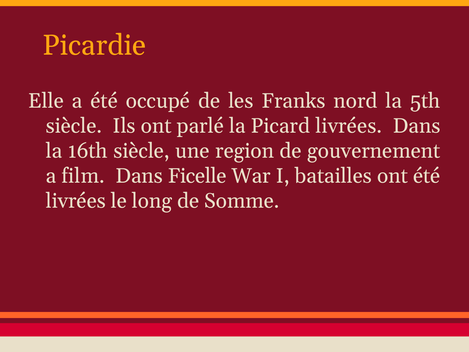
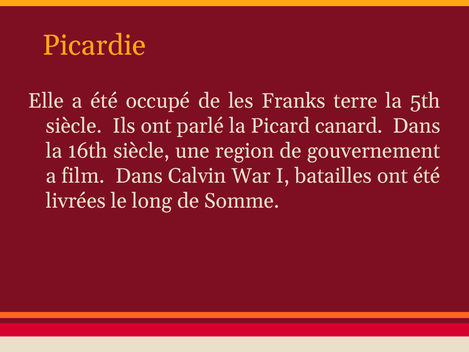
nord: nord -> terre
Picard livrées: livrées -> canard
Ficelle: Ficelle -> Calvin
